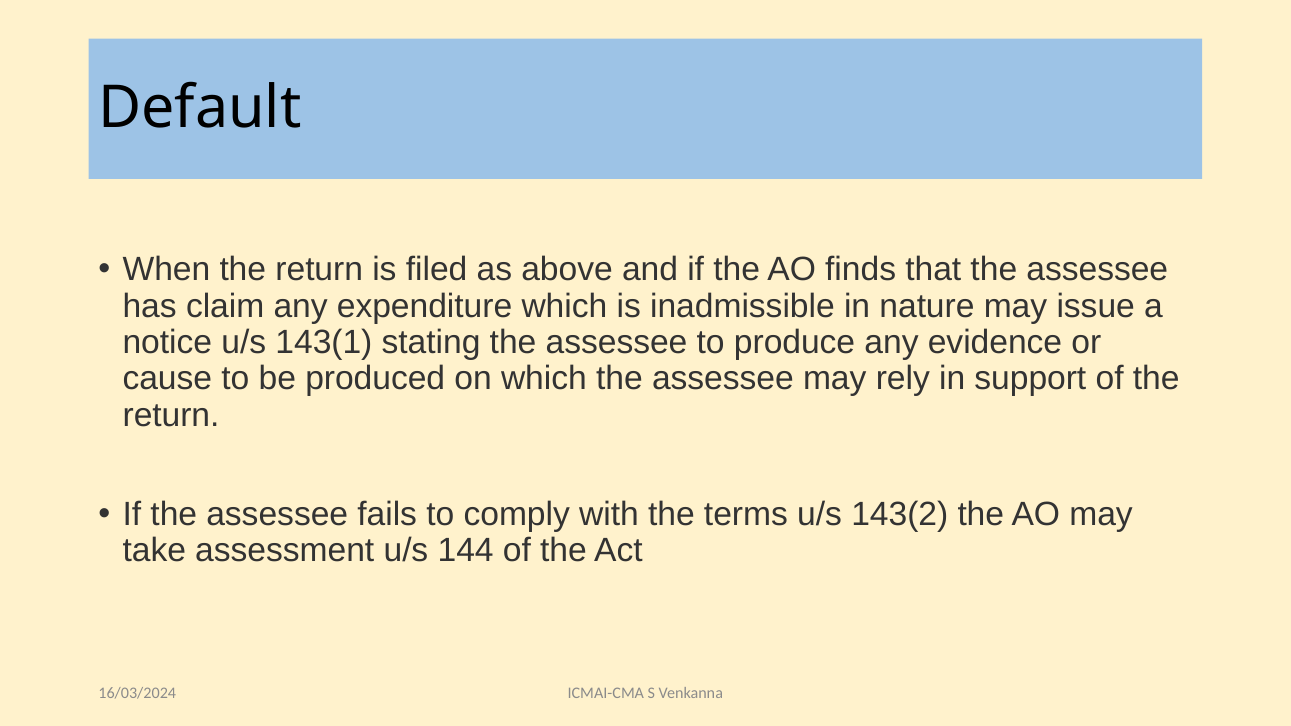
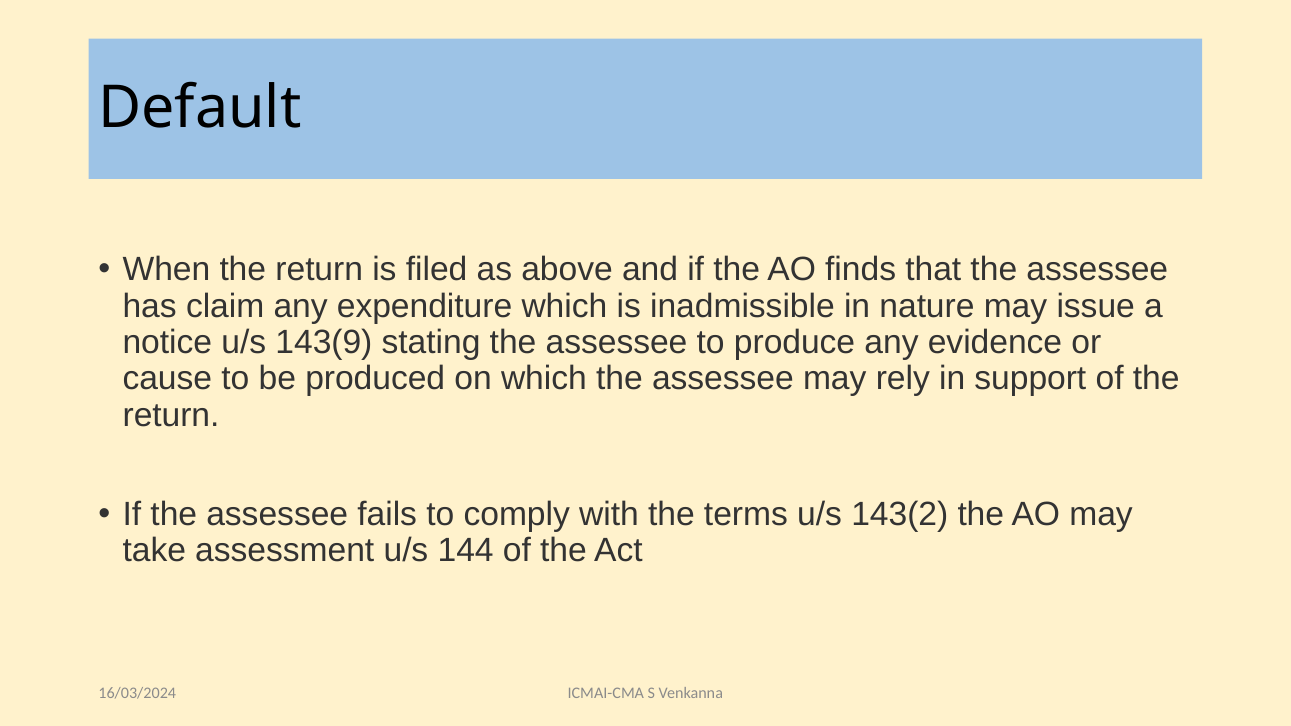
143(1: 143(1 -> 143(9
